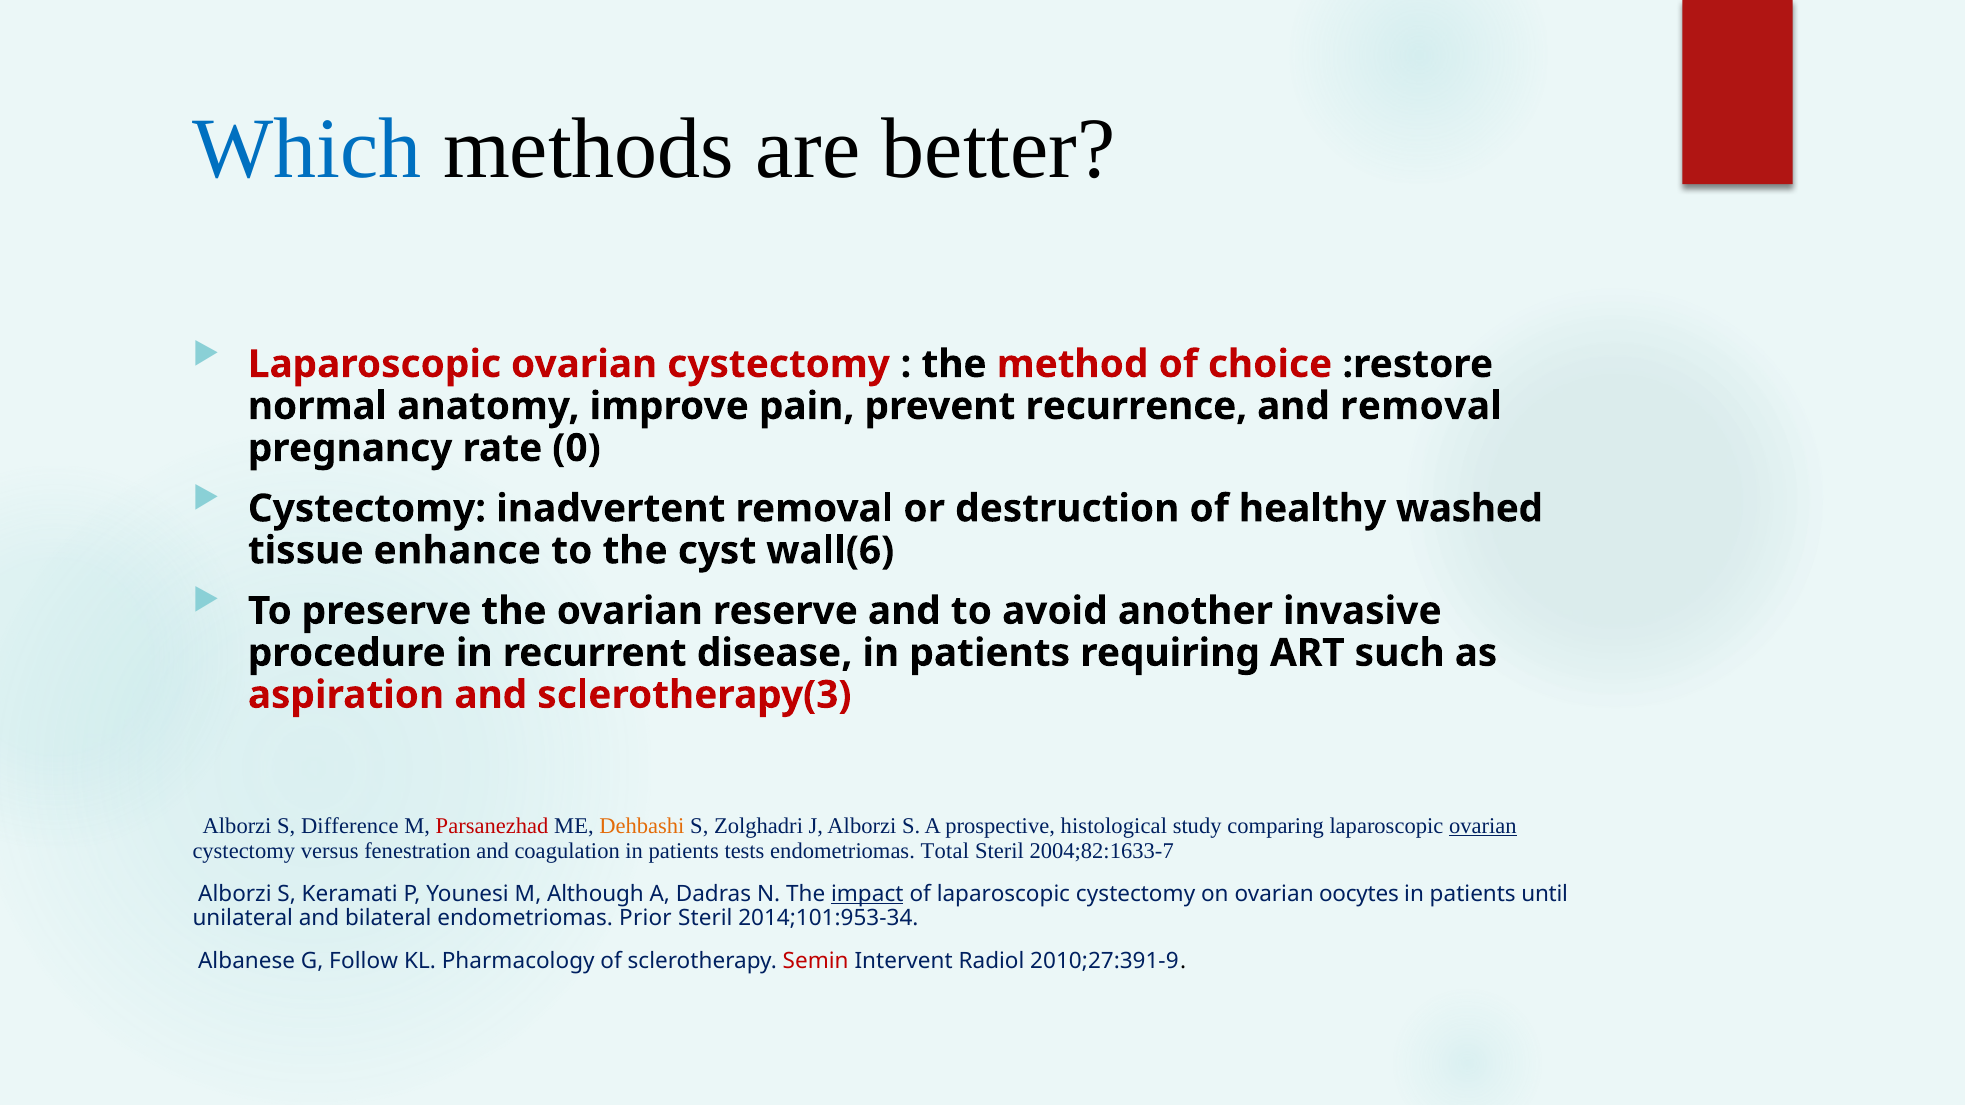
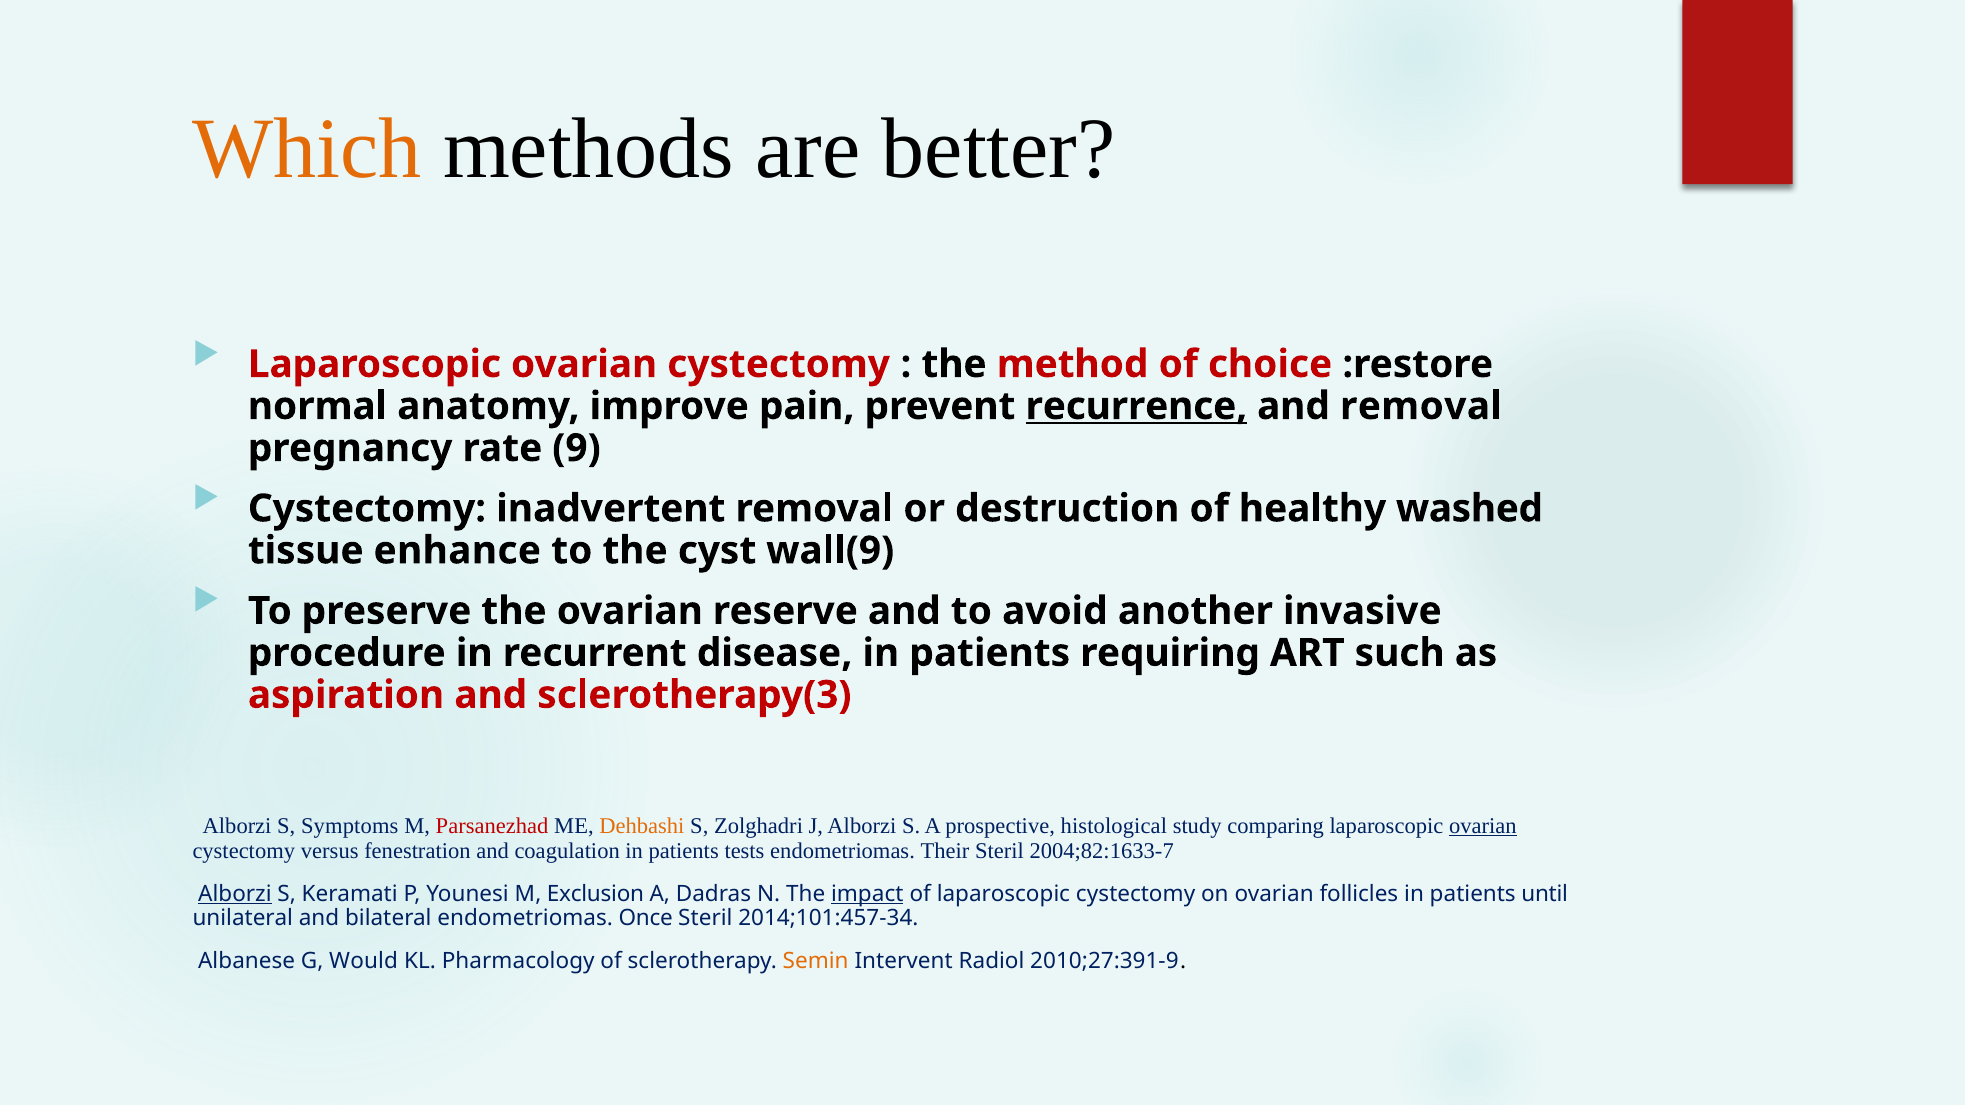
Which colour: blue -> orange
recurrence underline: none -> present
0: 0 -> 9
wall(6: wall(6 -> wall(9
Difference: Difference -> Symptoms
Total: Total -> Their
Alborzi at (235, 894) underline: none -> present
Although: Although -> Exclusion
oocytes: oocytes -> follicles
Prior: Prior -> Once
2014;101:953-34: 2014;101:953-34 -> 2014;101:457-34
Follow: Follow -> Would
Semin colour: red -> orange
